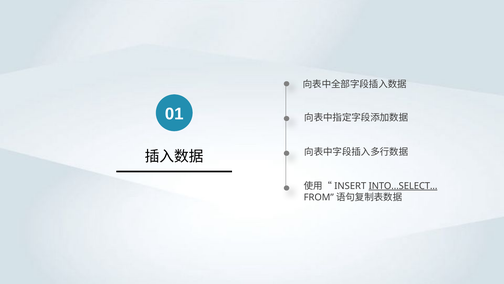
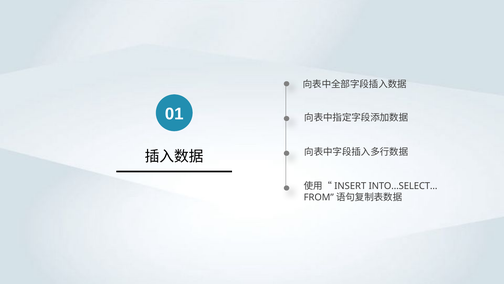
INTO…SELECT… underline: present -> none
